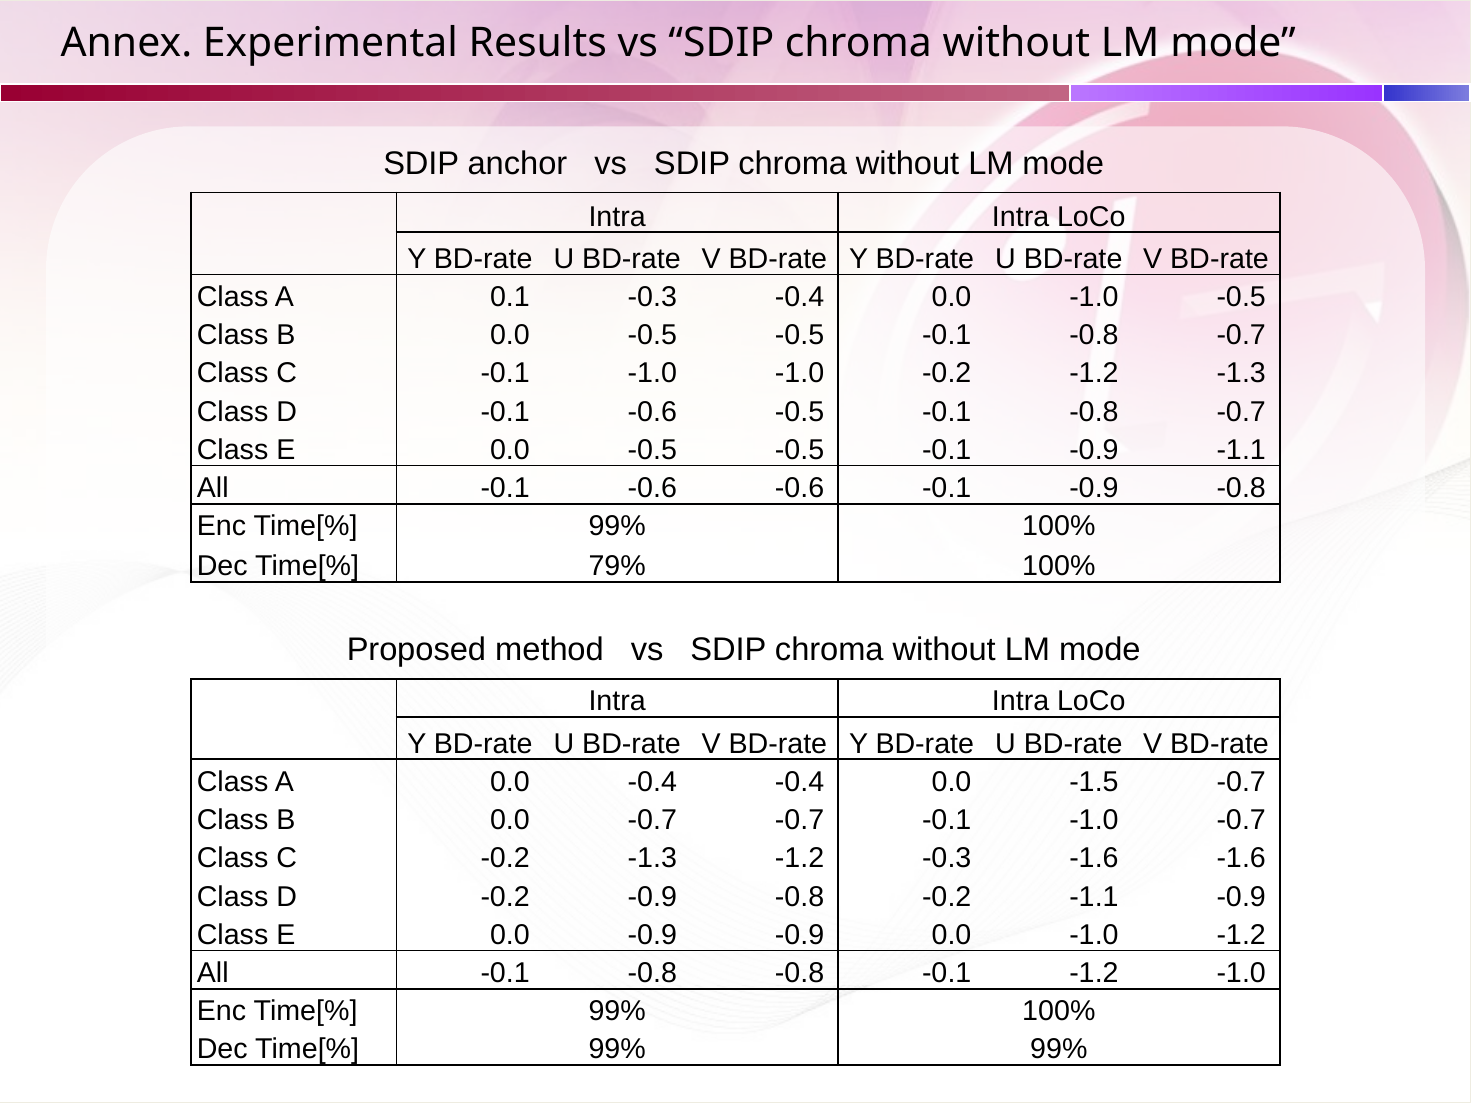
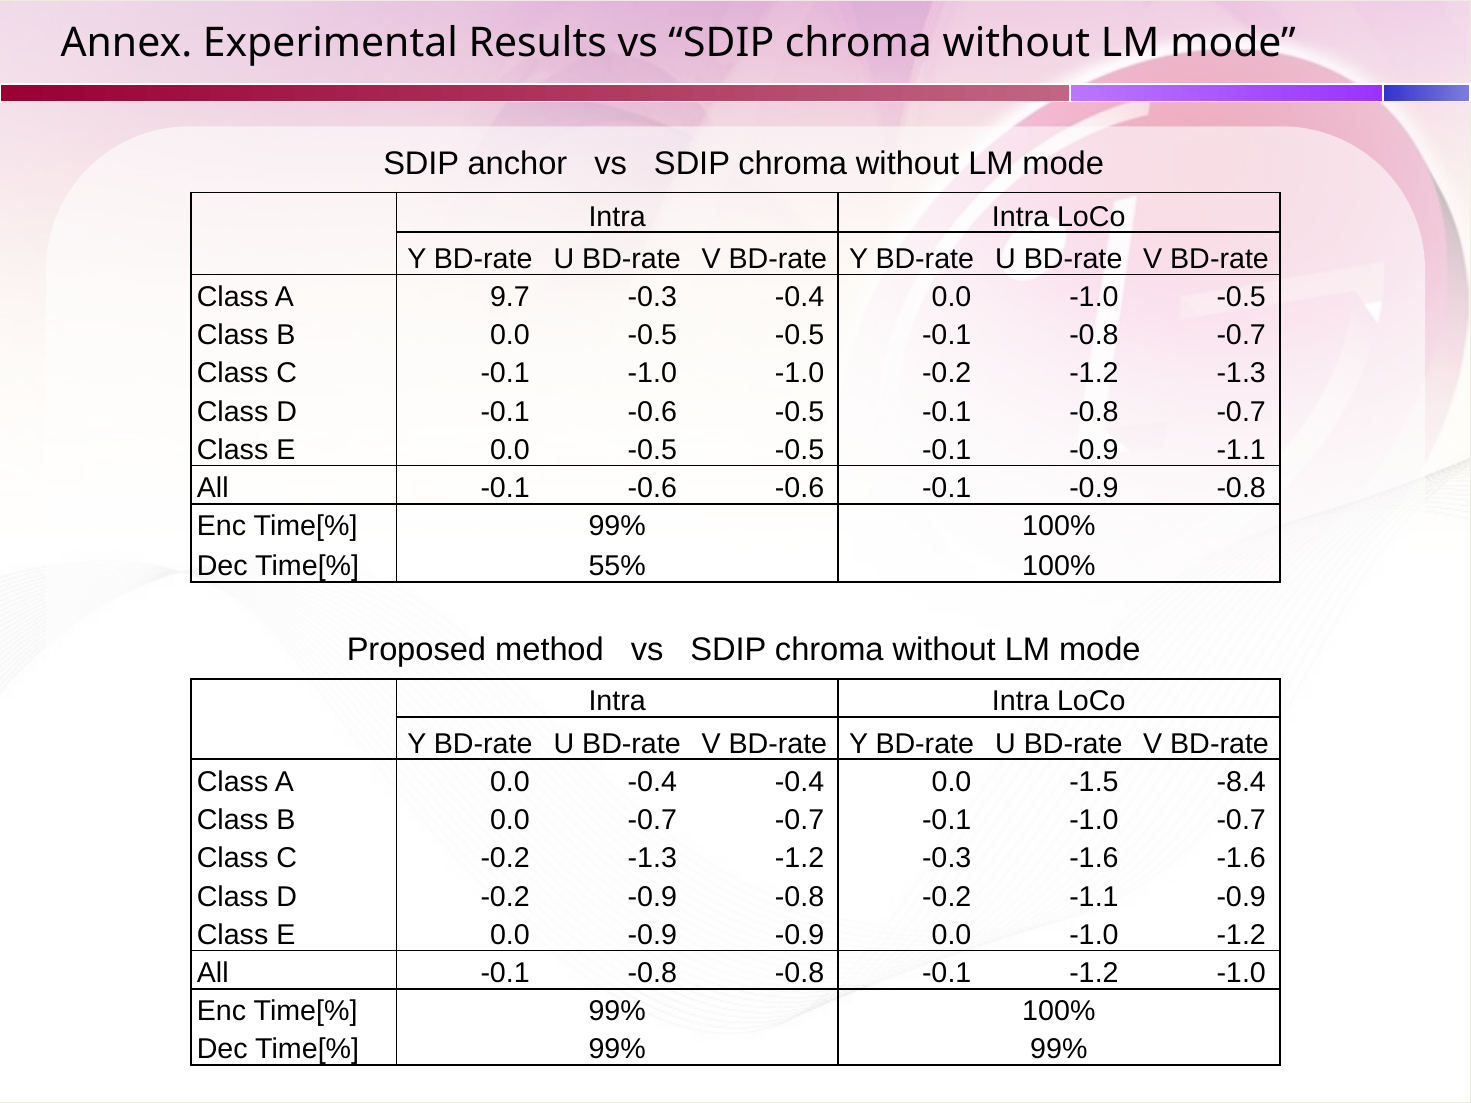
0.1: 0.1 -> 9.7
79%: 79% -> 55%
-1.5 -0.7: -0.7 -> -8.4
